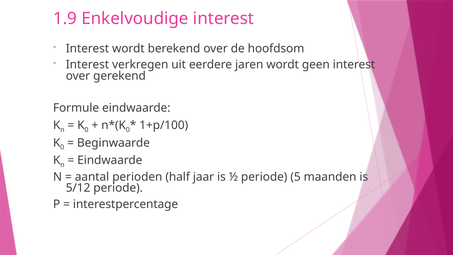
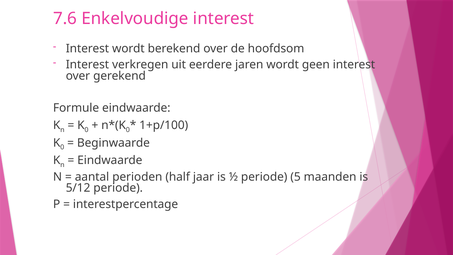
1.9: 1.9 -> 7.6
